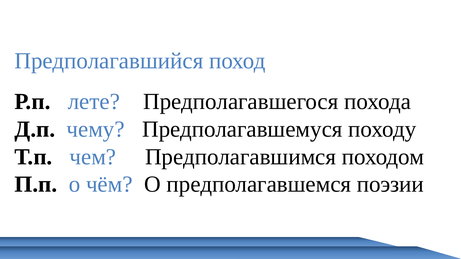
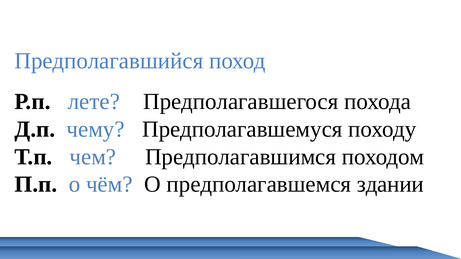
поэзии: поэзии -> здании
